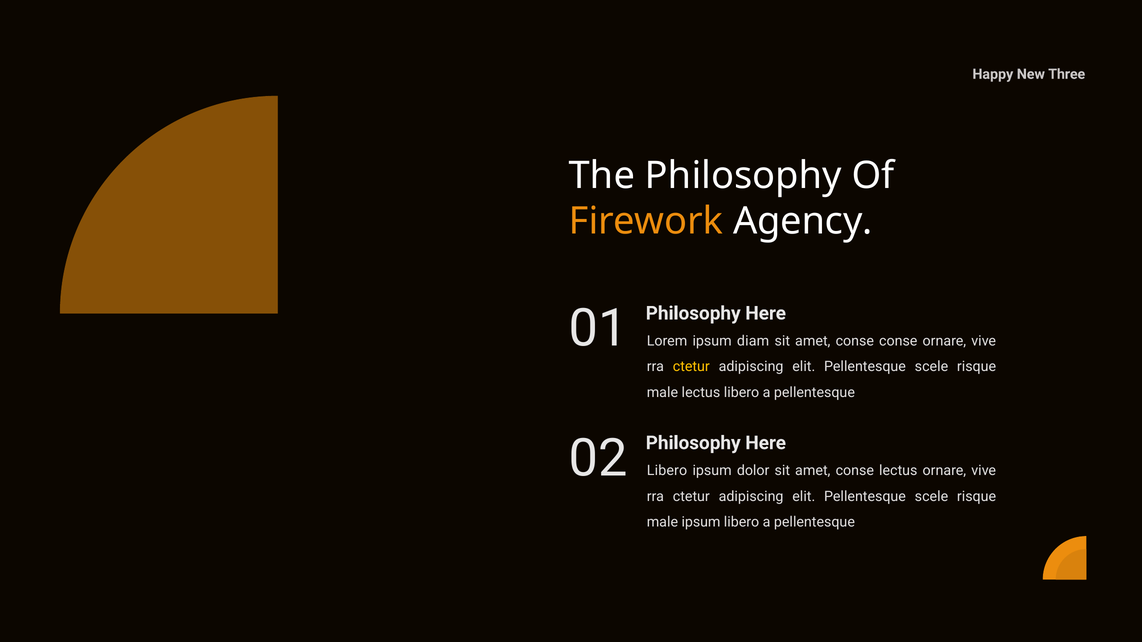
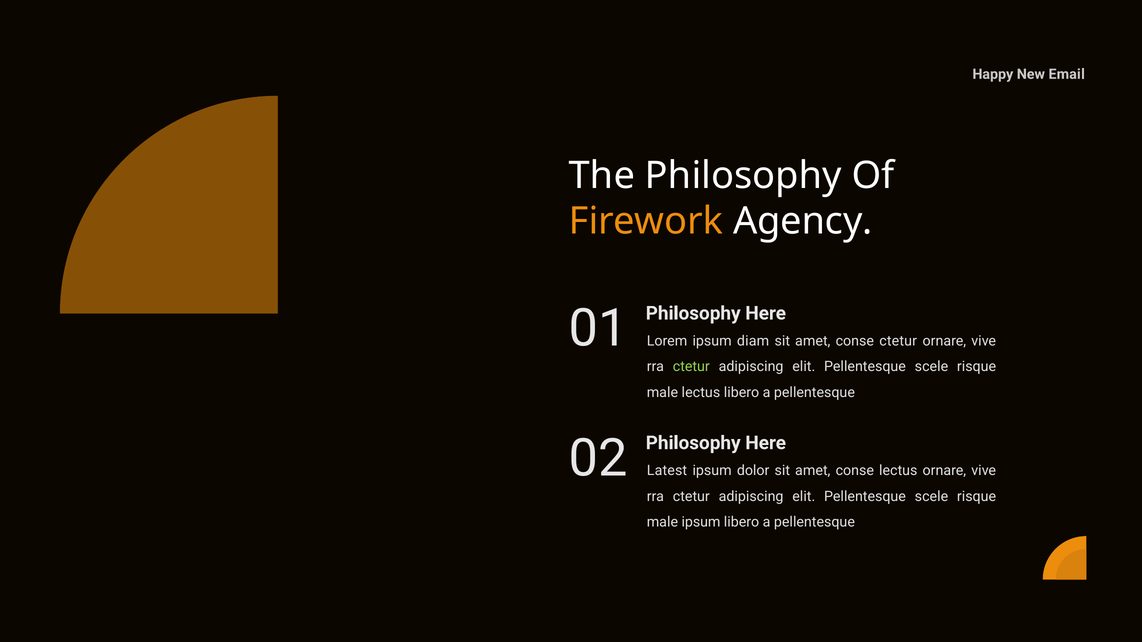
Three: Three -> Email
conse conse: conse -> ctetur
ctetur at (691, 367) colour: yellow -> light green
Libero at (667, 471): Libero -> Latest
